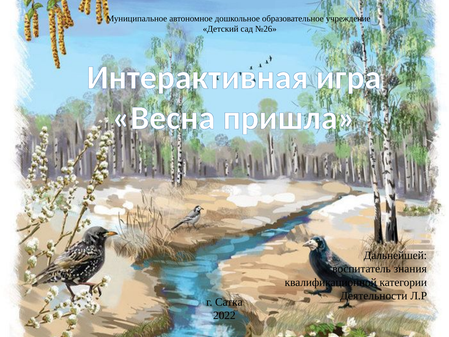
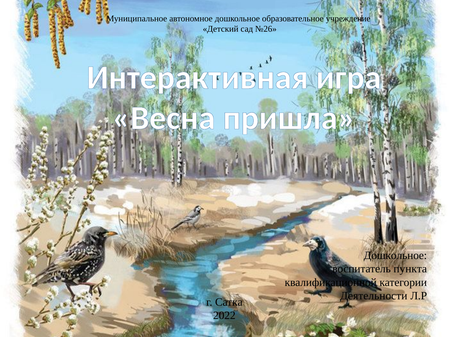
Дальнейшей at (395, 255): Дальнейшей -> Дошкольное
знания: знания -> пункта
